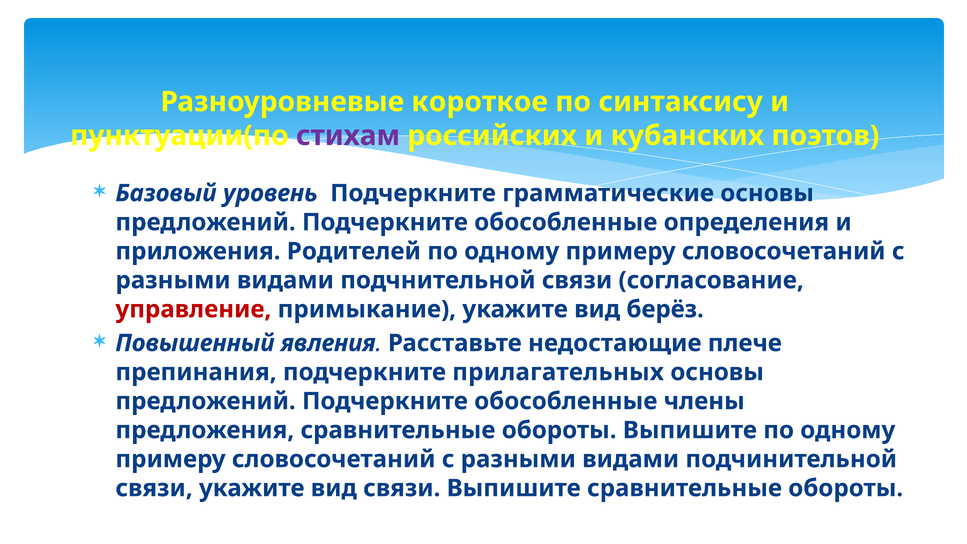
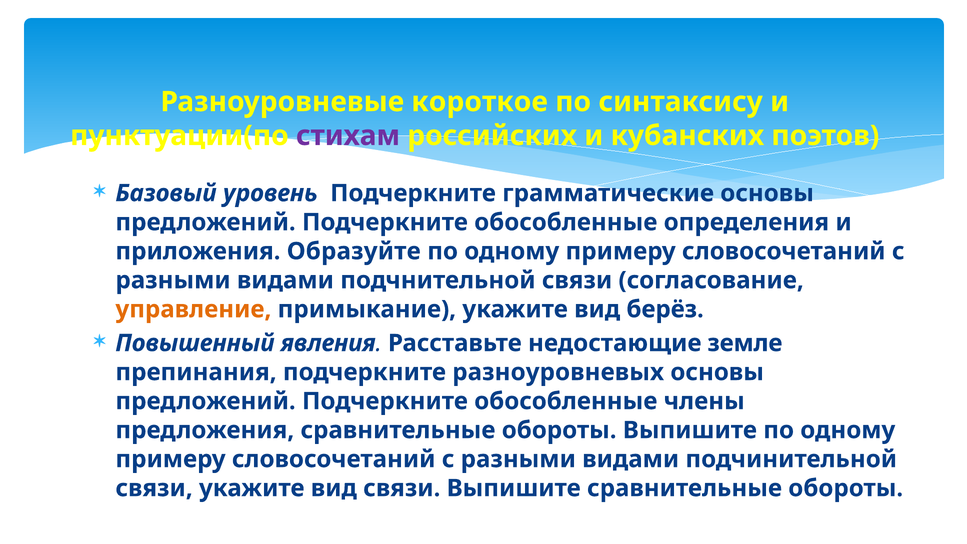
Родителей: Родителей -> Образуйте
управление colour: red -> orange
плече: плече -> земле
прилагательных: прилагательных -> разноуровневых
